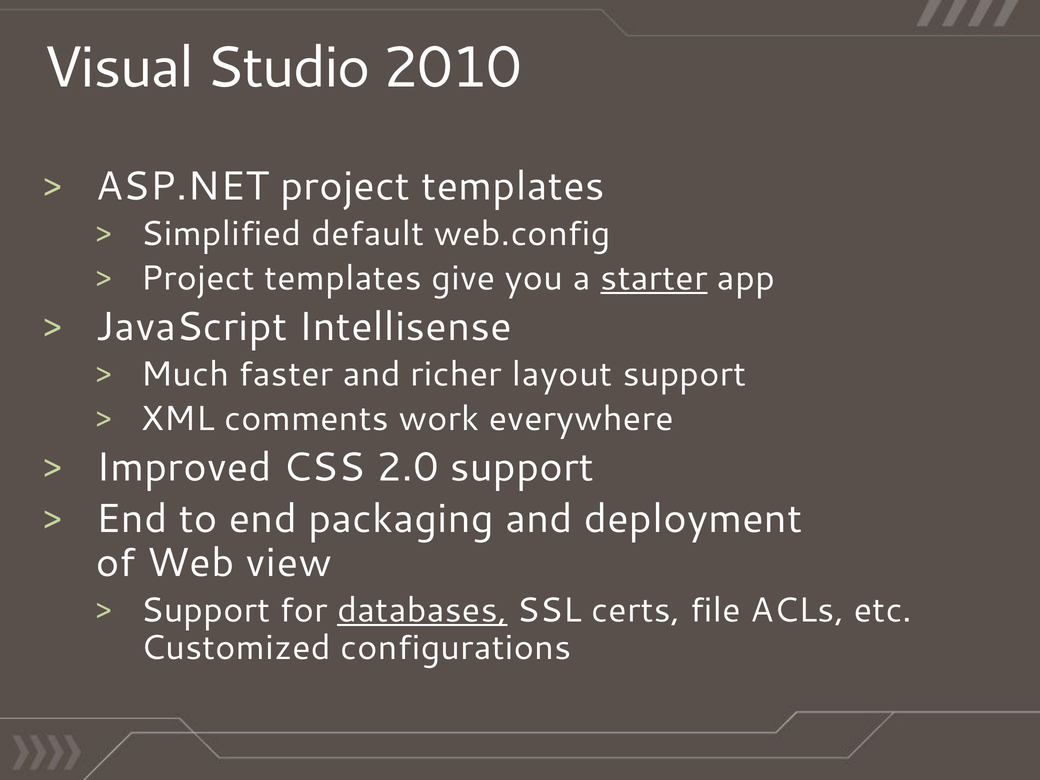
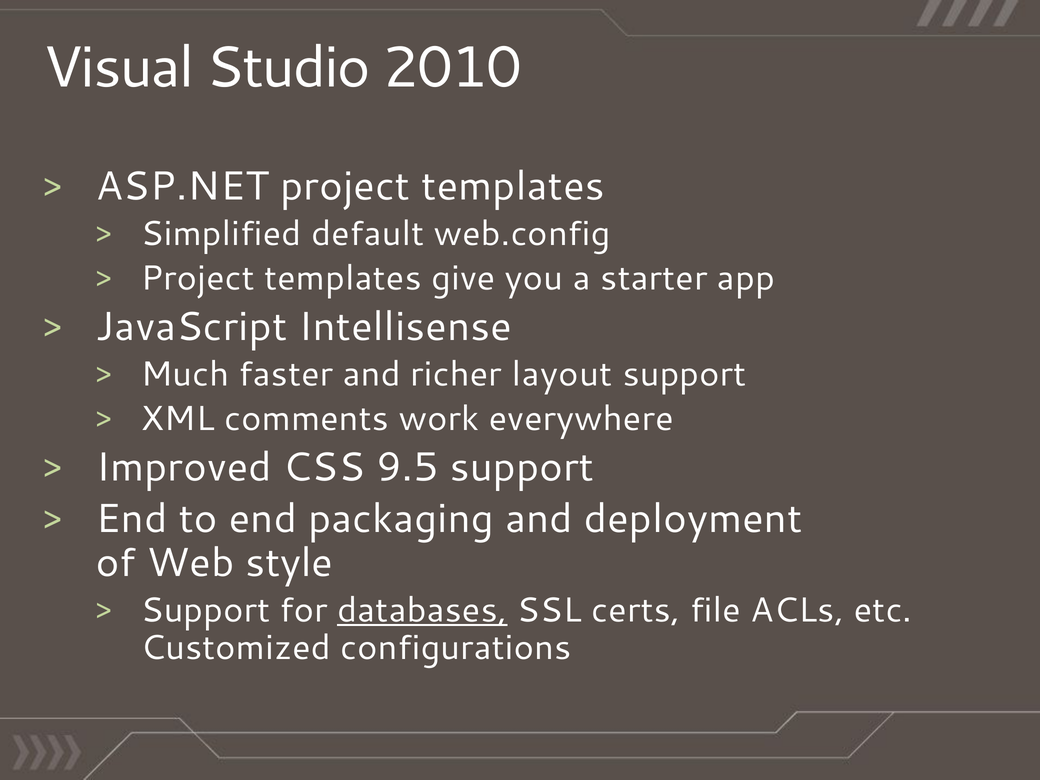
starter underline: present -> none
2.0: 2.0 -> 9.5
view: view -> style
